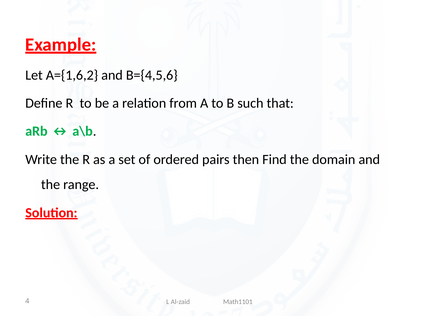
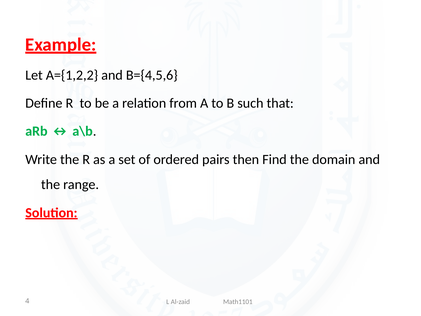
A={1,6,2: A={1,6,2 -> A={1,2,2
